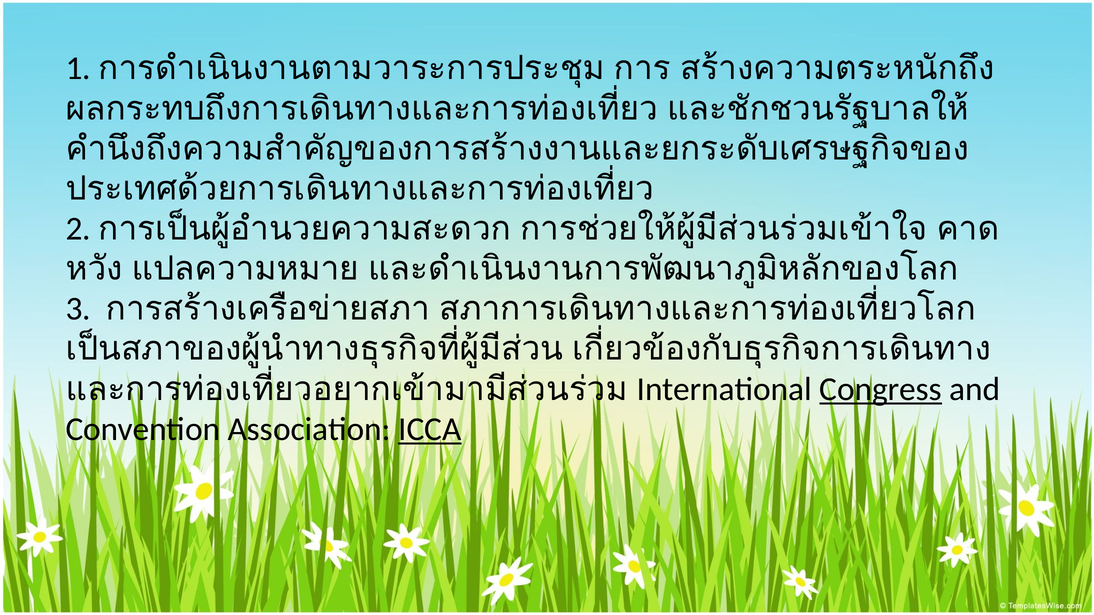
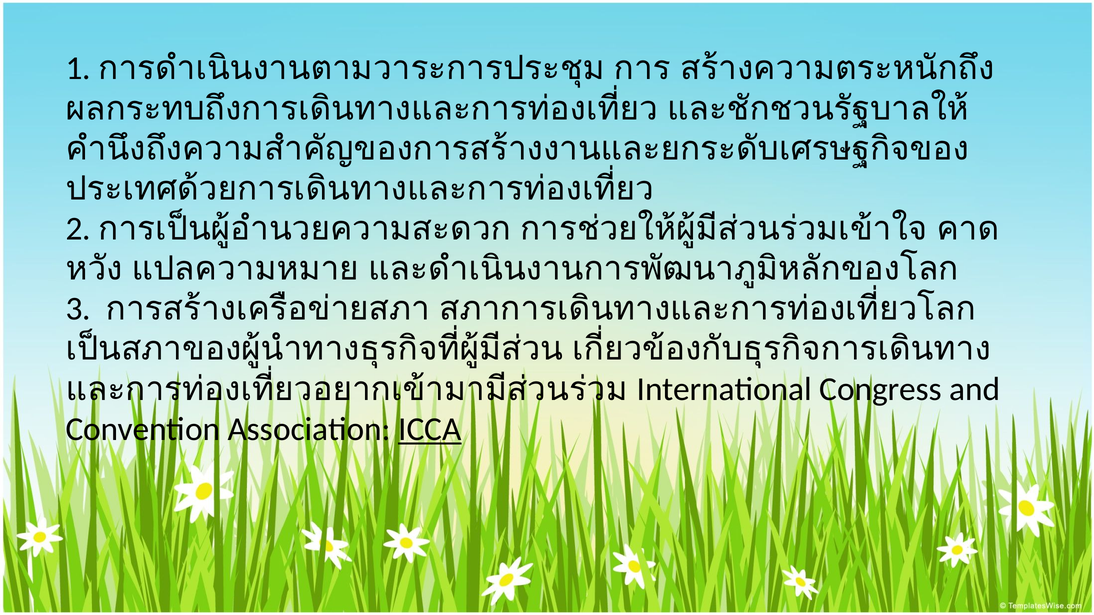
Congress underline: present -> none
